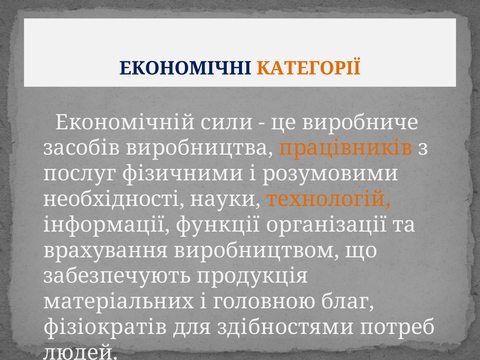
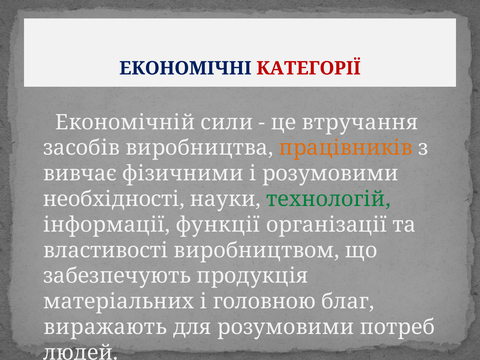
КАТЕГОРІЇ colour: orange -> red
виробниче: виробниче -> втручання
послуг: послуг -> вивчає
технологій colour: orange -> green
врахування: врахування -> властивості
фізіократів: фізіократів -> виражають
для здібностями: здібностями -> розумовими
